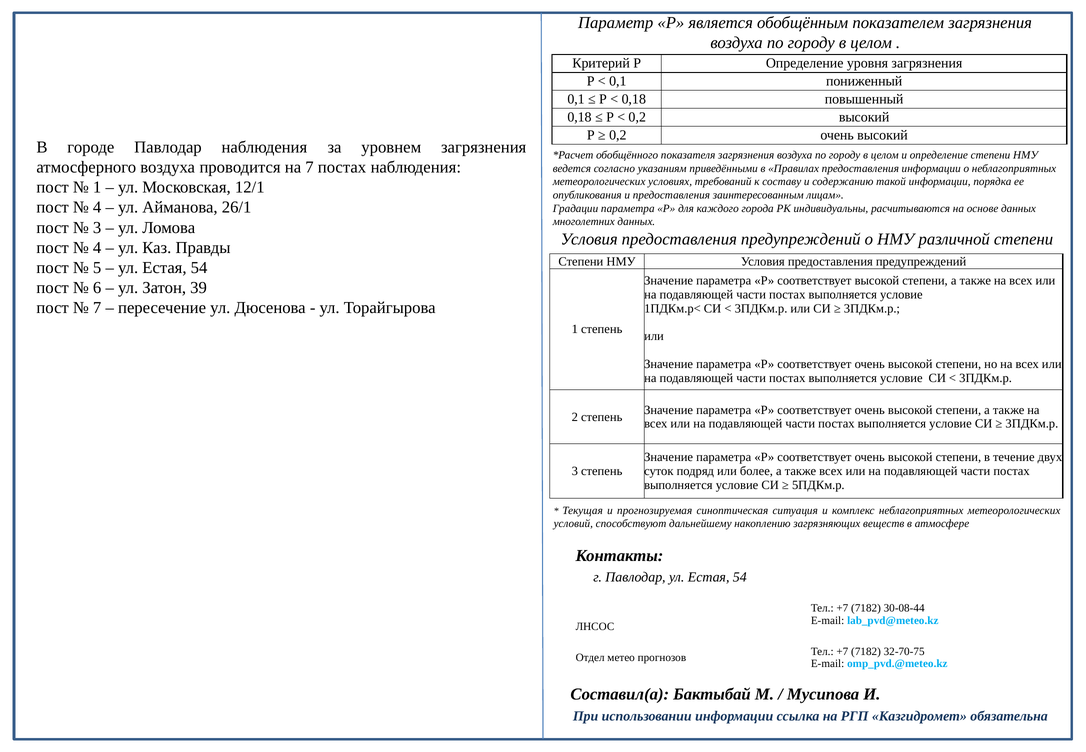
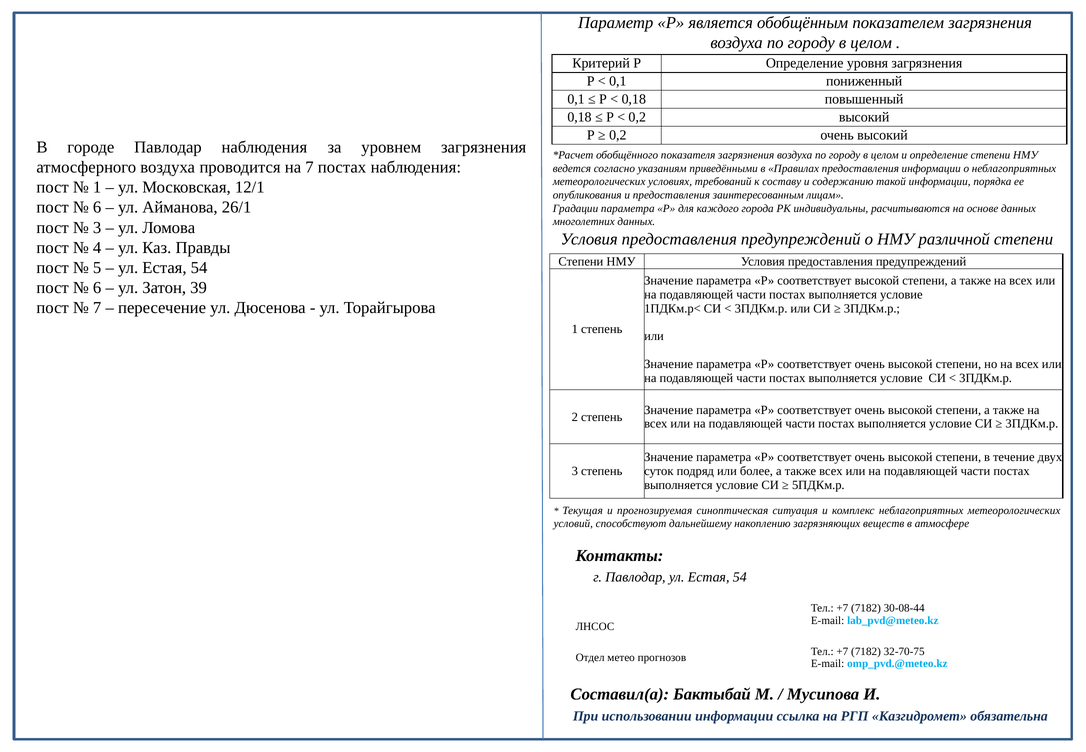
4 at (97, 207): 4 -> 6
